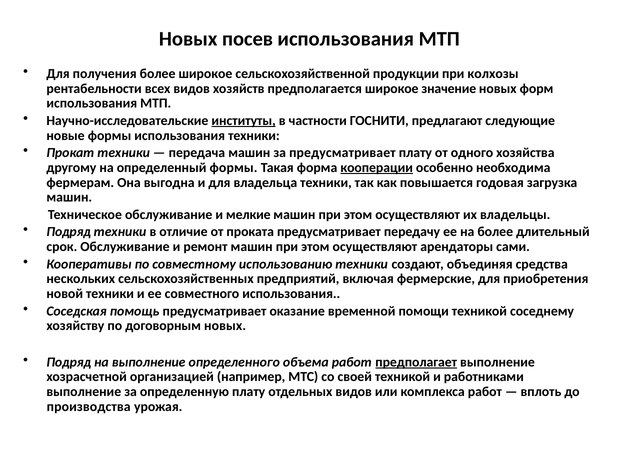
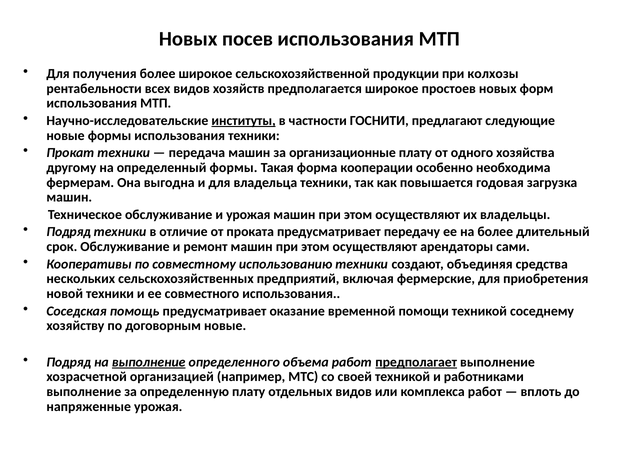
значение: значение -> простоев
за предусматривает: предусматривает -> организационные
кооперации underline: present -> none
и мелкие: мелкие -> урожая
договорным новых: новых -> новые
выполнение at (149, 362) underline: none -> present
производства: производства -> напряженные
